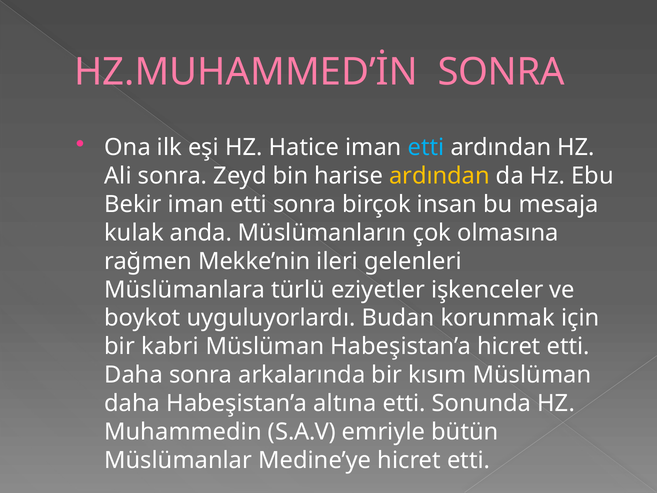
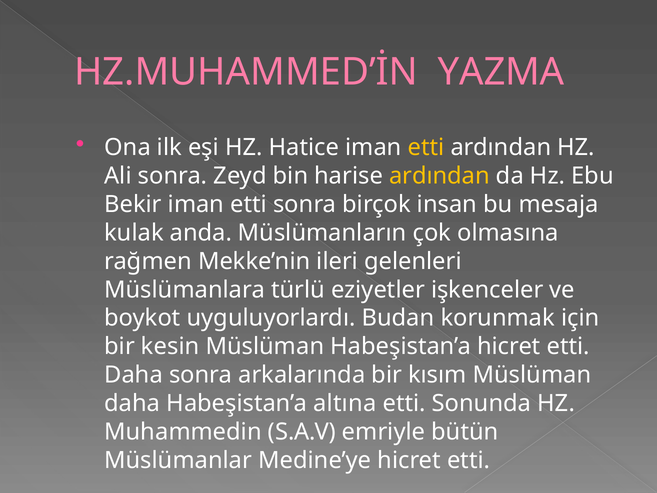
HZ.MUHAMMED’İN SONRA: SONRA -> YAZMA
etti at (426, 147) colour: light blue -> yellow
kabri: kabri -> kesin
